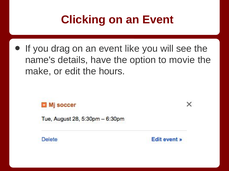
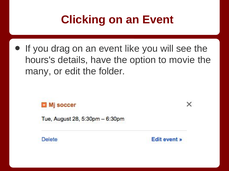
name's: name's -> hours's
make: make -> many
hours: hours -> folder
